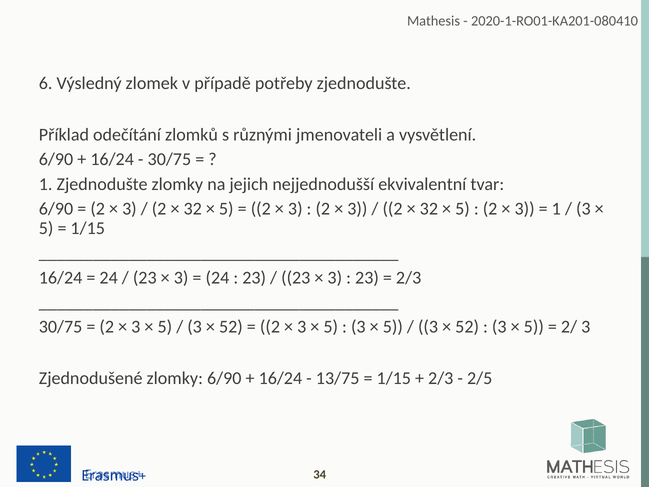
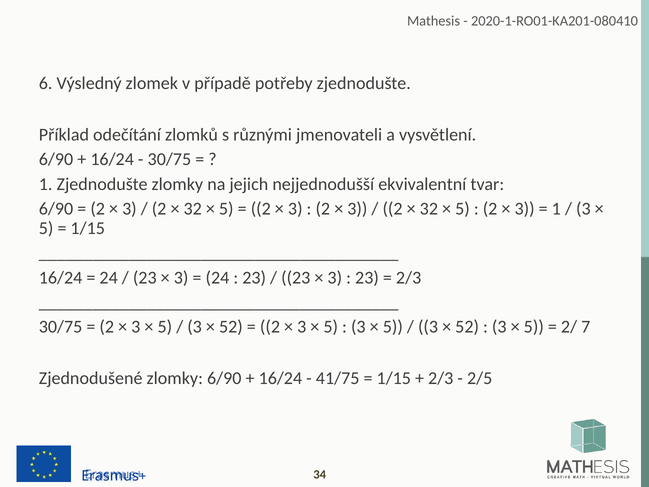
2/ 3: 3 -> 7
13/75: 13/75 -> 41/75
